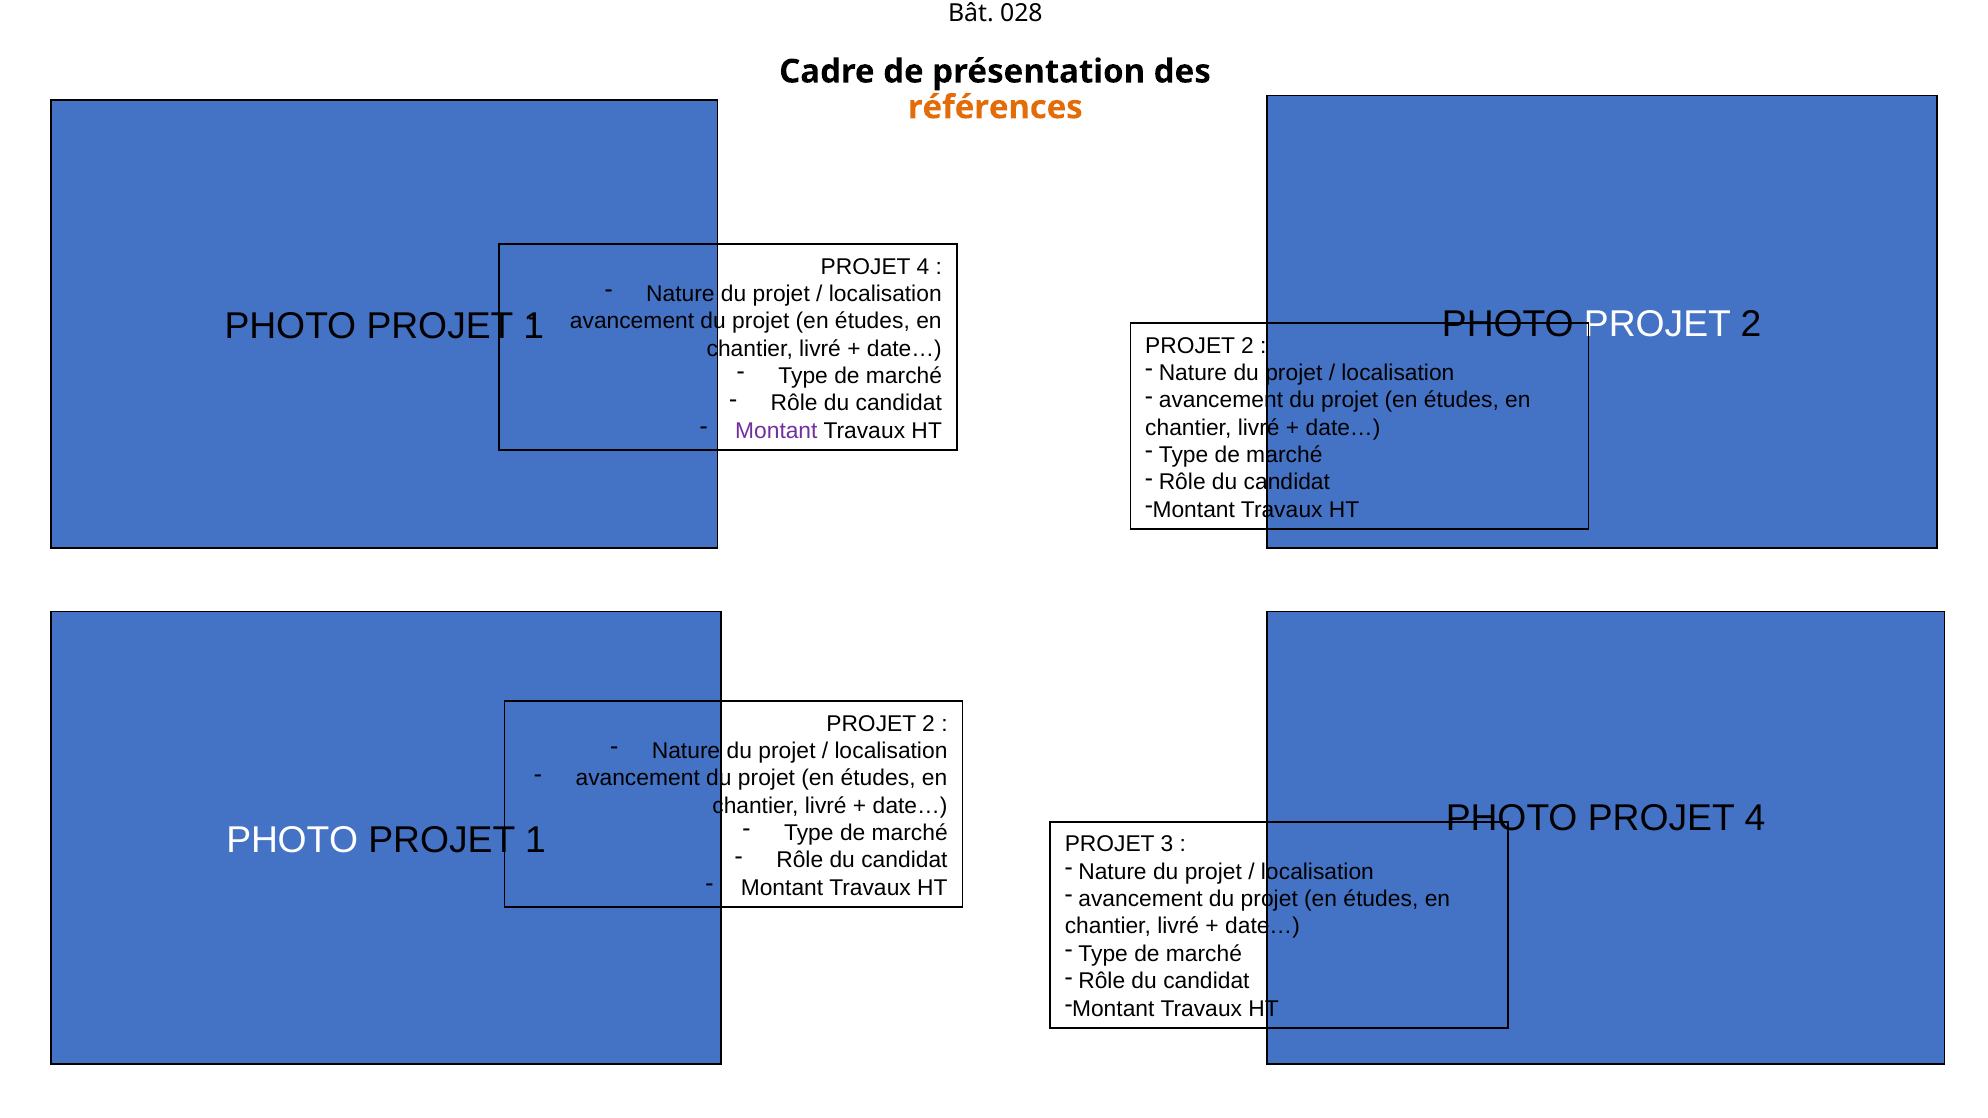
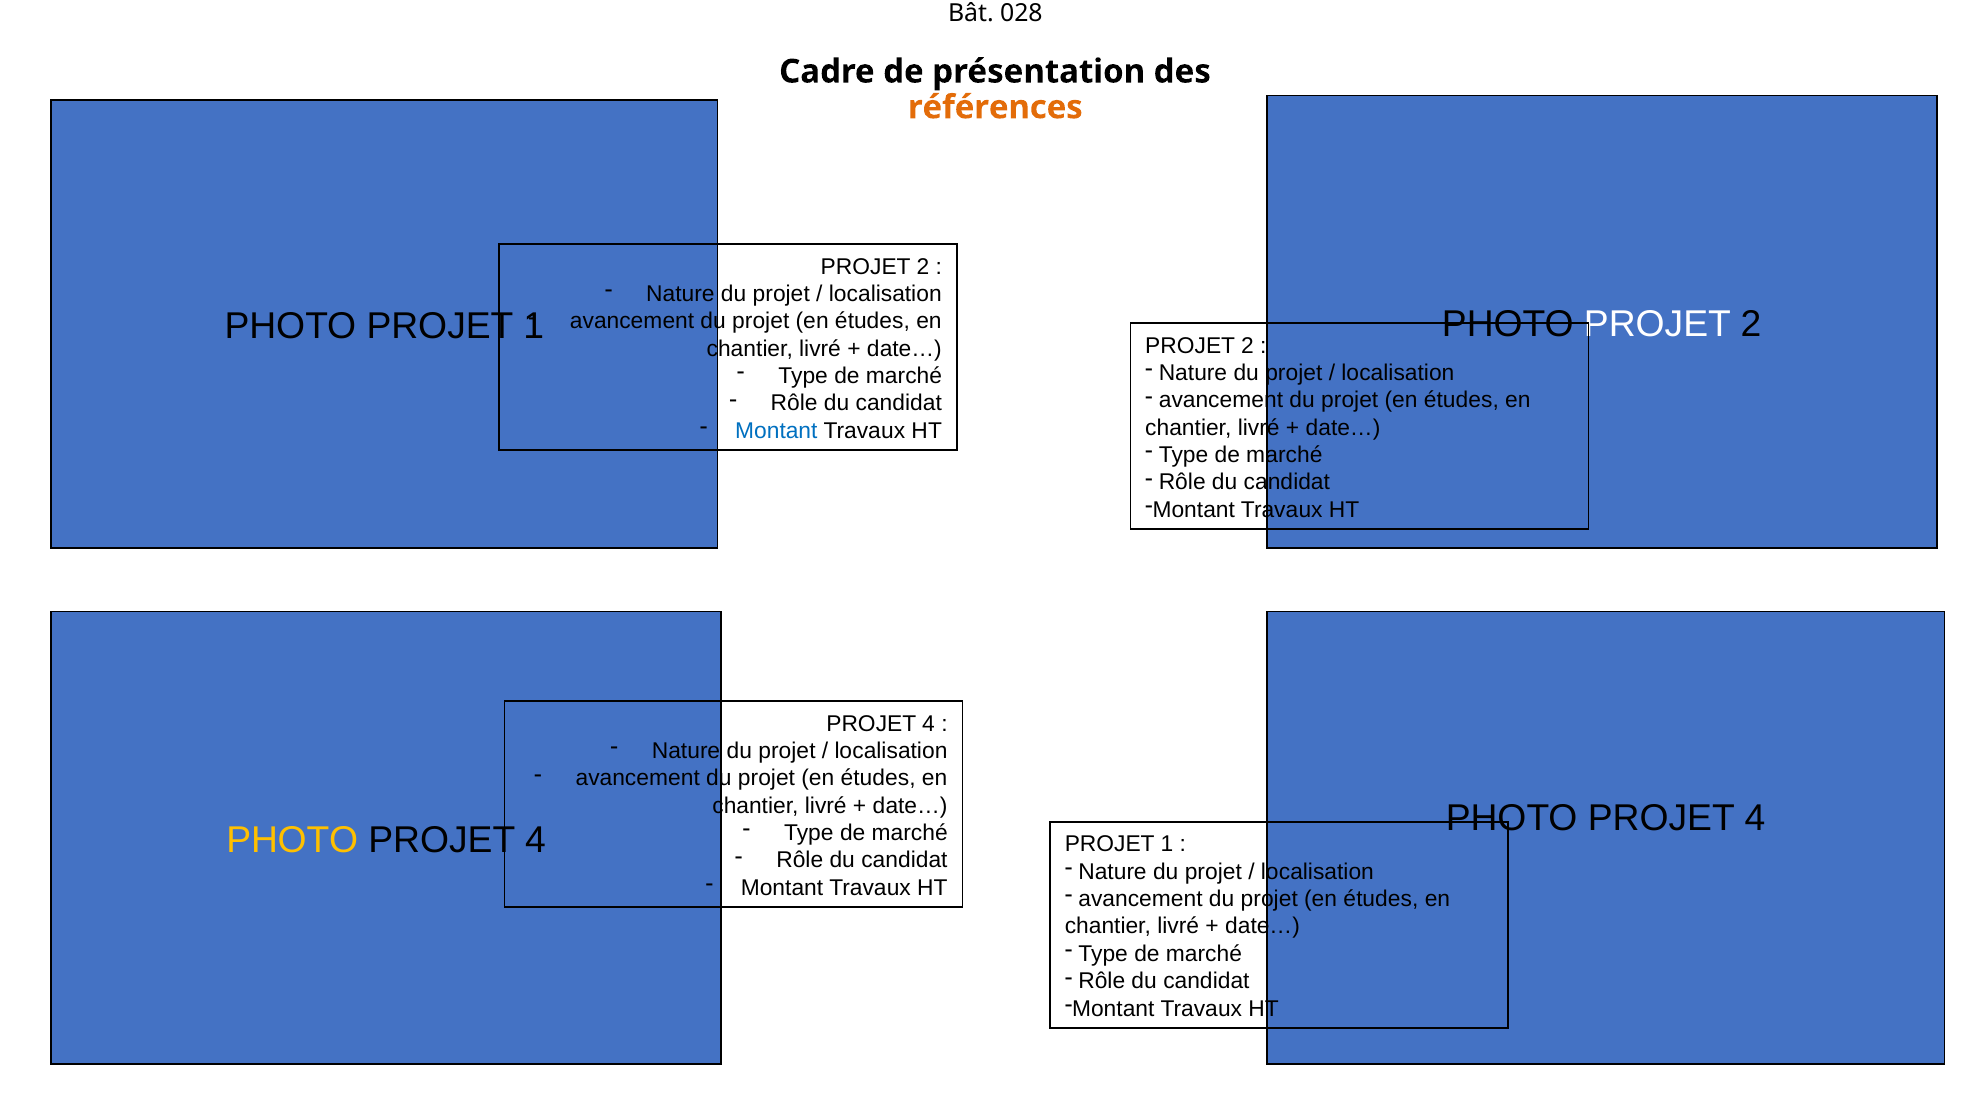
4 at (923, 267): 4 -> 2
Montant at (776, 431) colour: purple -> blue
2 at (929, 724): 2 -> 4
PHOTO at (292, 841) colour: white -> yellow
1 at (535, 841): 1 -> 4
3 at (1167, 845): 3 -> 1
